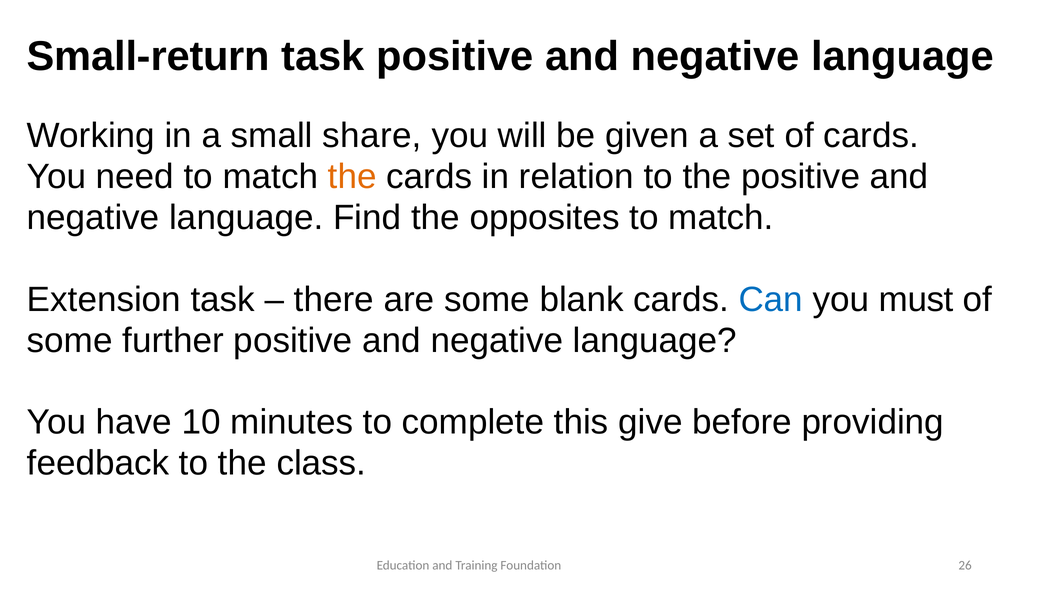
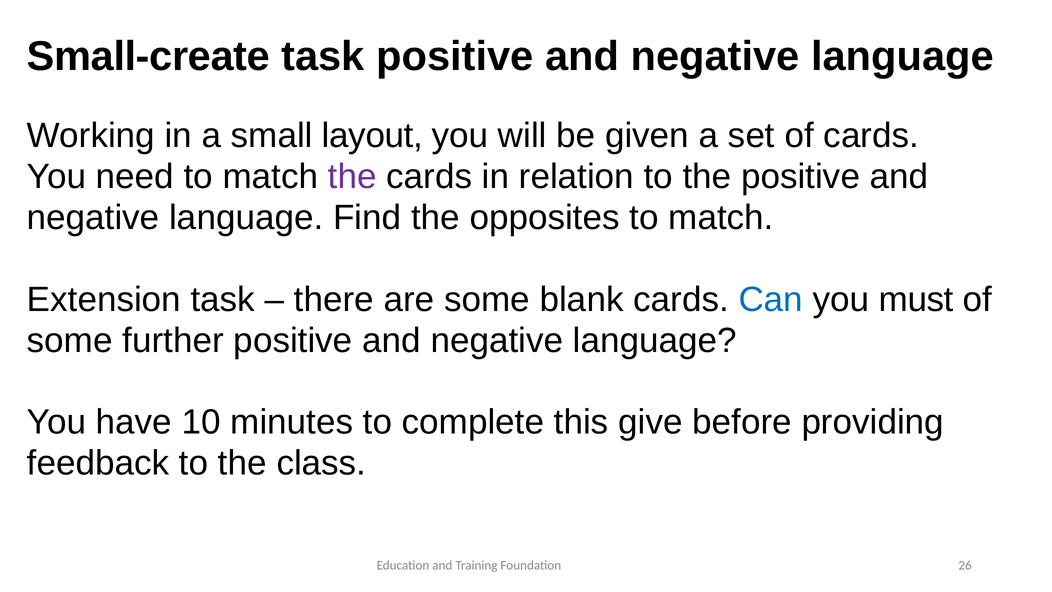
Small-return: Small-return -> Small-create
share: share -> layout
the at (352, 177) colour: orange -> purple
